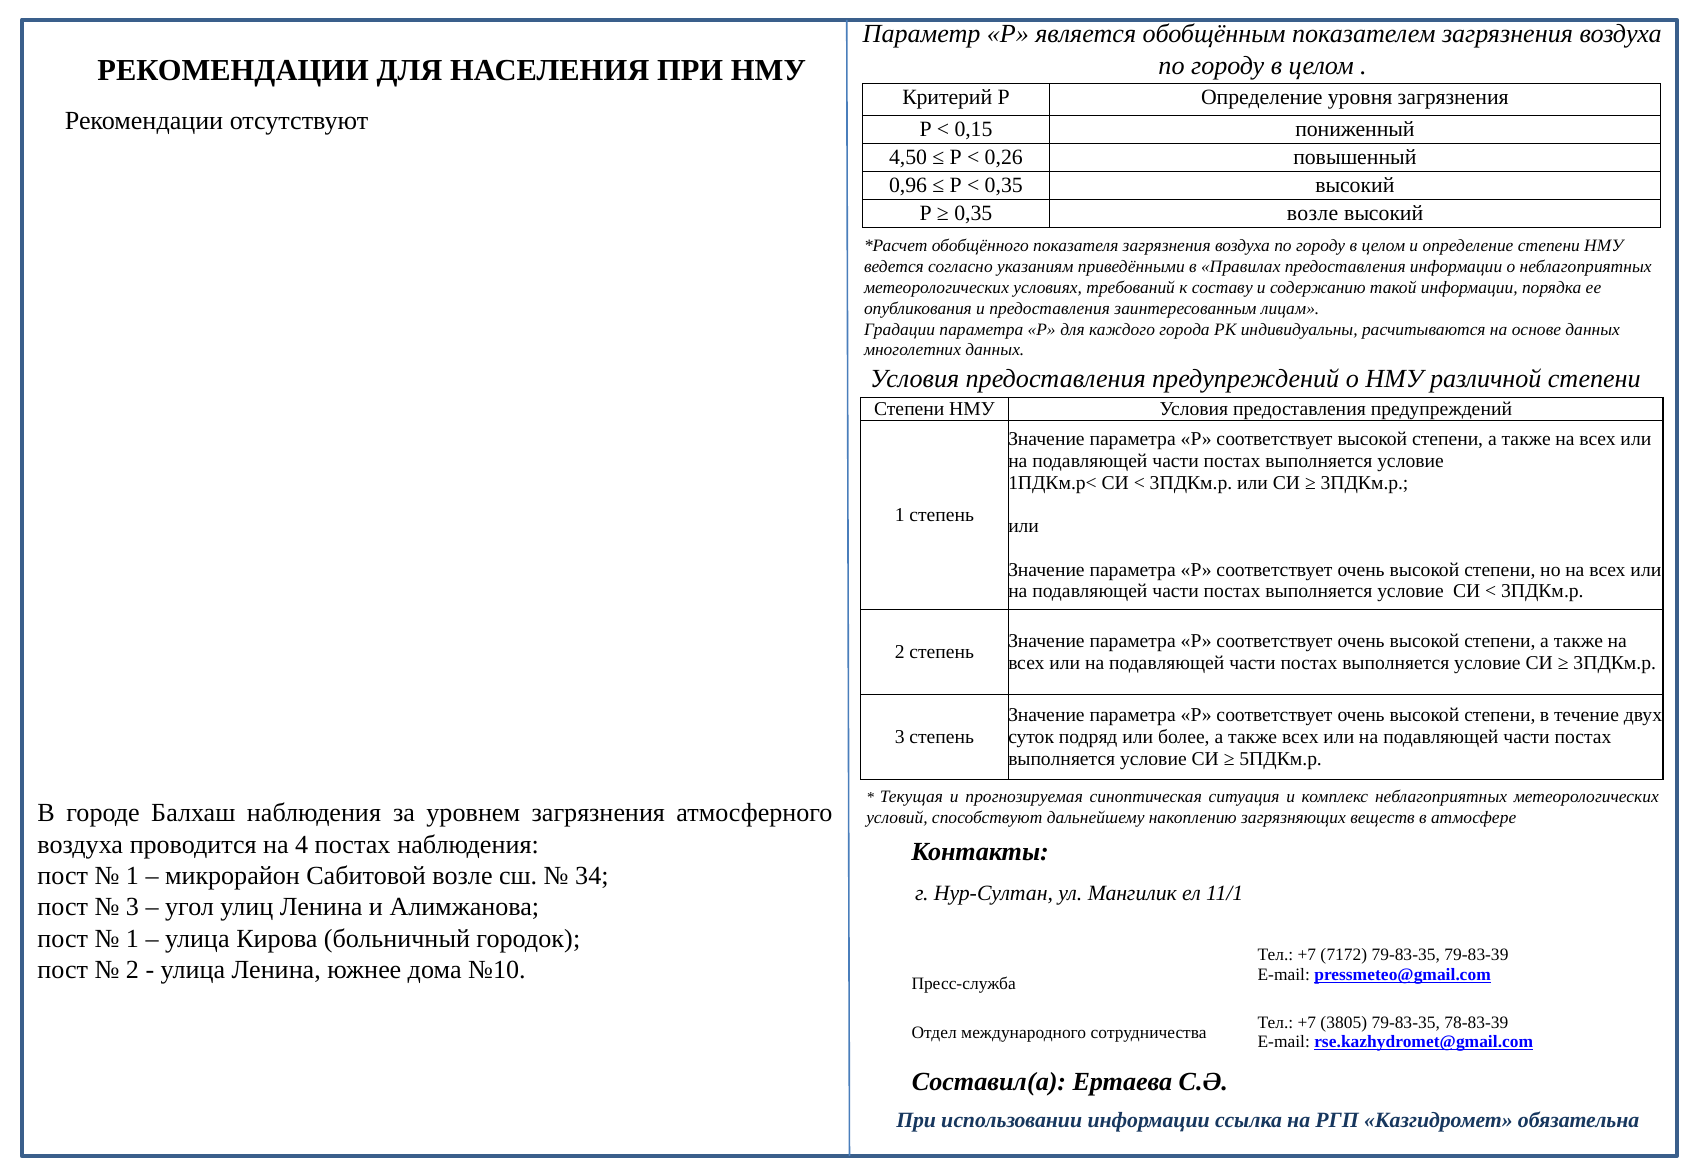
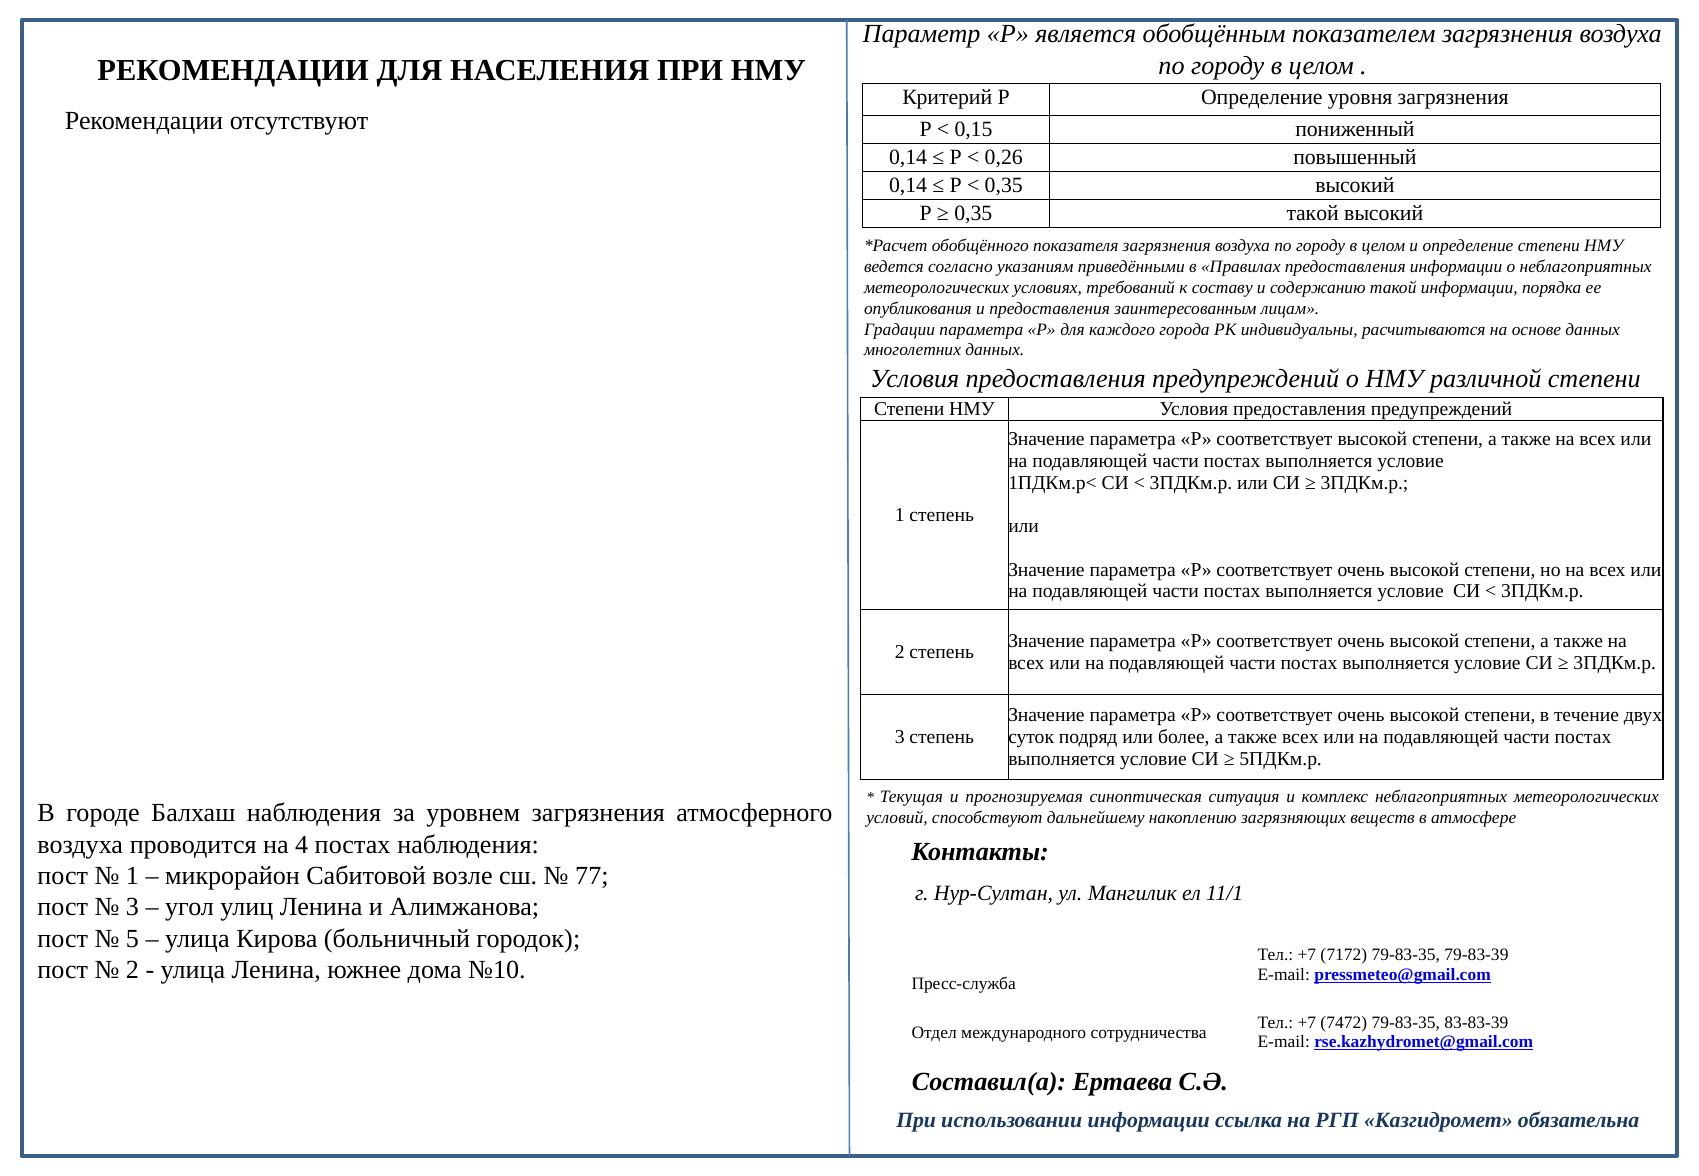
4,50 at (908, 157): 4,50 -> 0,14
0,96 at (908, 185): 0,96 -> 0,14
0,35 возле: возле -> такой
34: 34 -> 77
1 at (132, 939): 1 -> 5
3805: 3805 -> 7472
78-83-39: 78-83-39 -> 83-83-39
